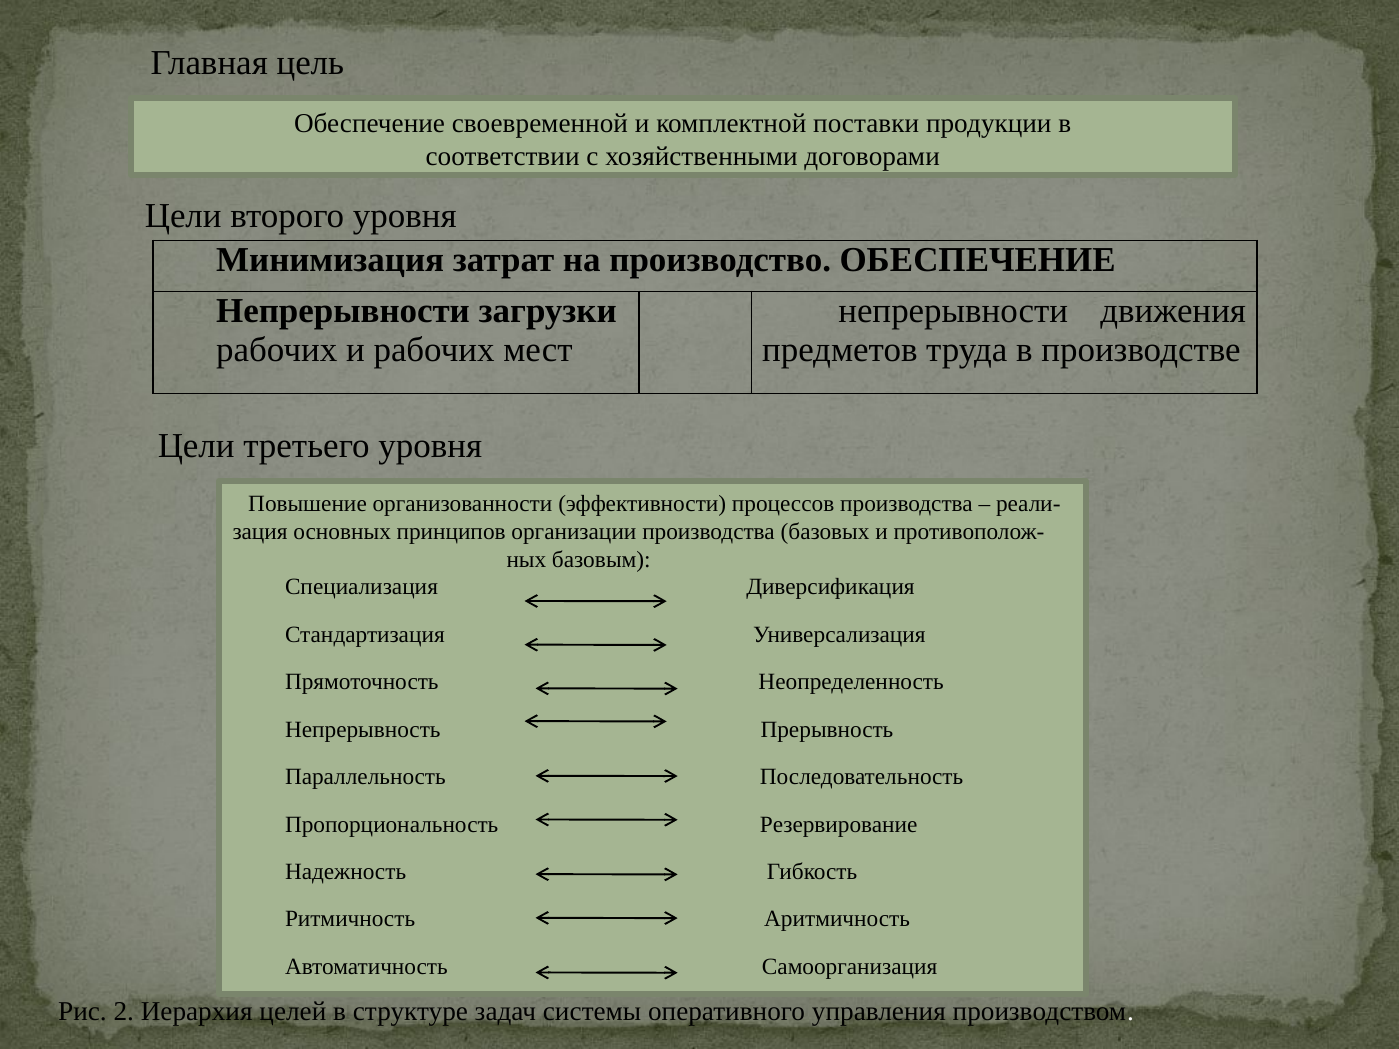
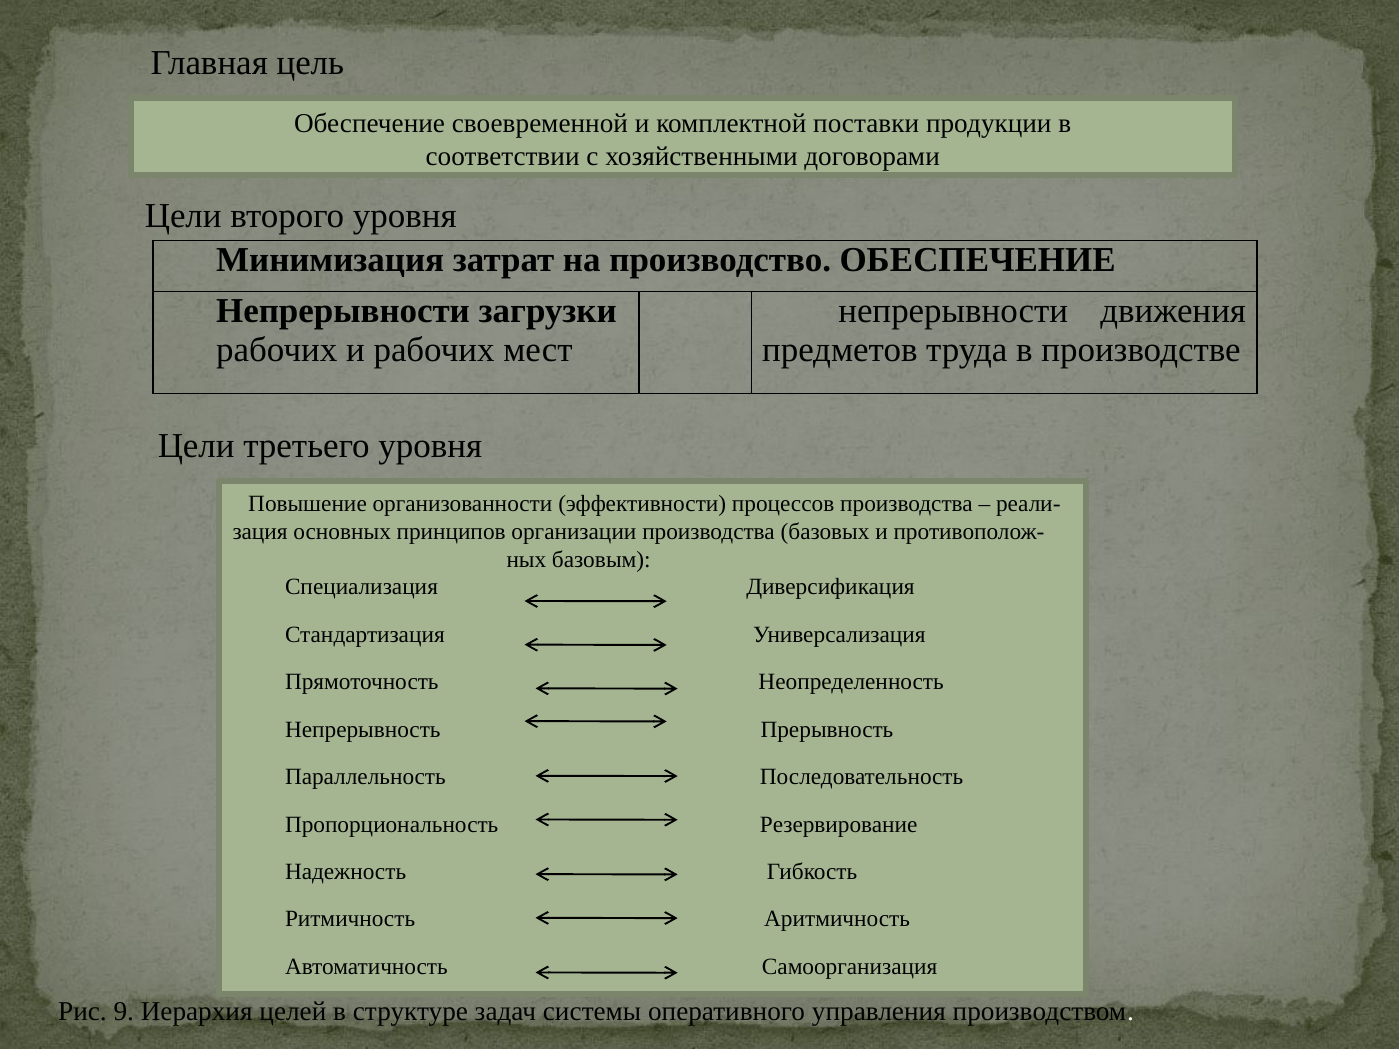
2: 2 -> 9
